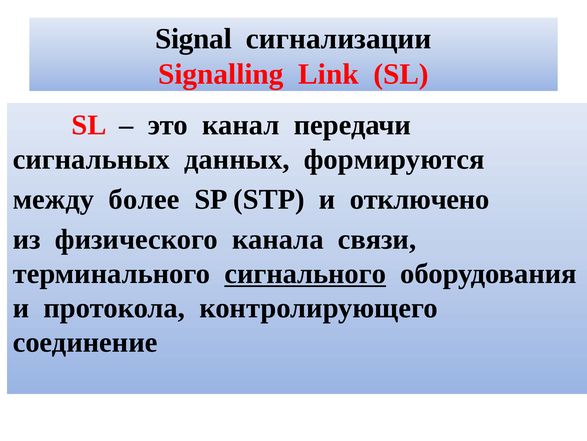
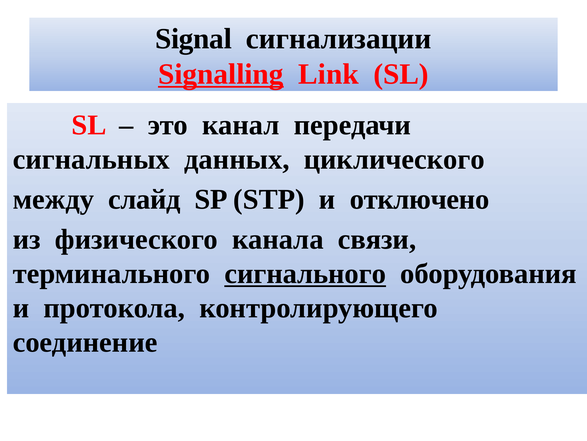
Signalling underline: none -> present
формируются: формируются -> циклического
более: более -> слайд
